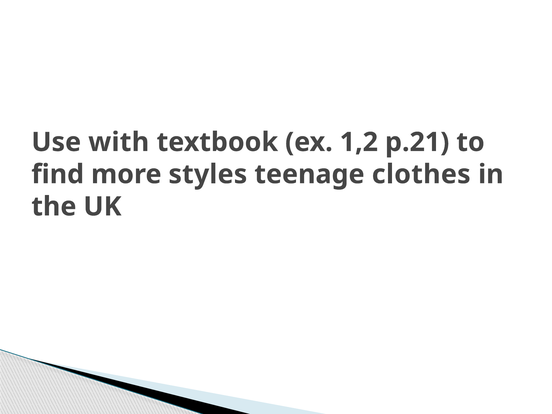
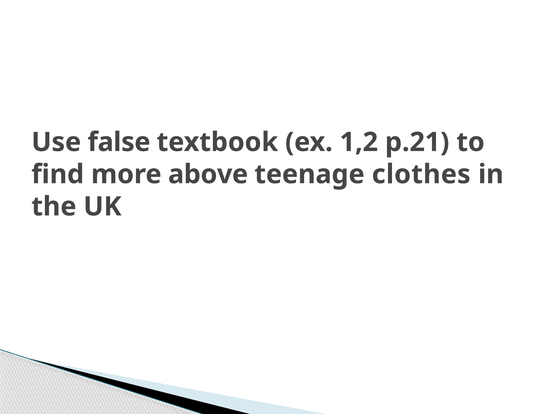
with: with -> false
styles: styles -> above
